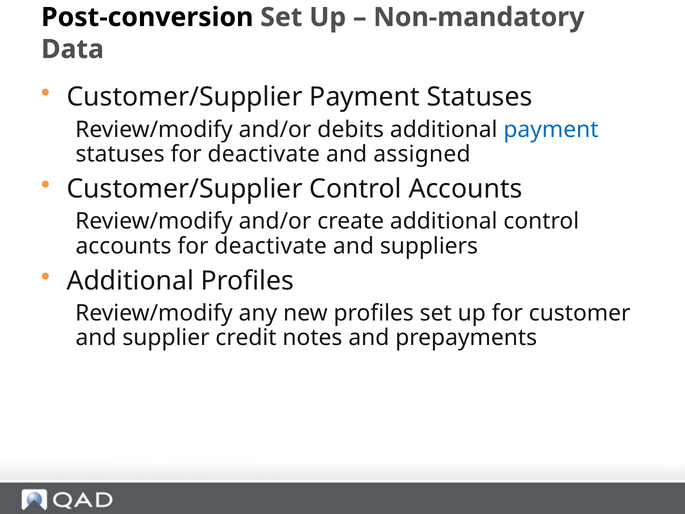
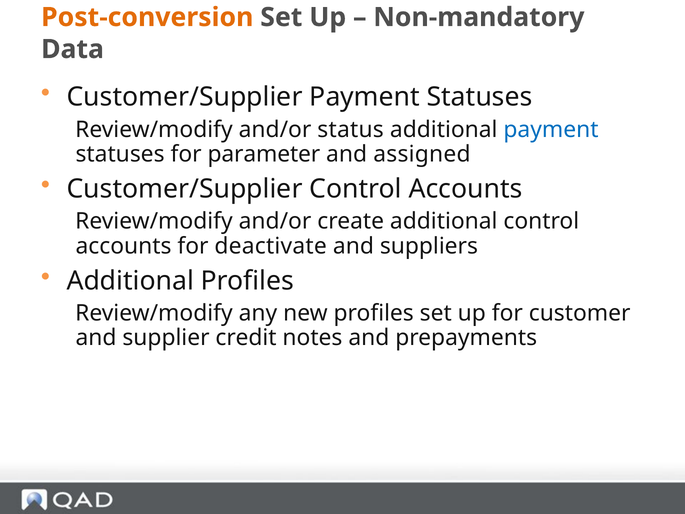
Post-conversion colour: black -> orange
debits: debits -> status
statuses for deactivate: deactivate -> parameter
